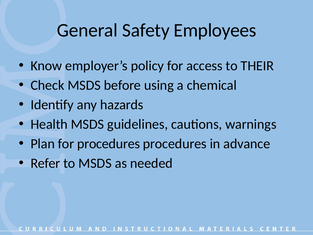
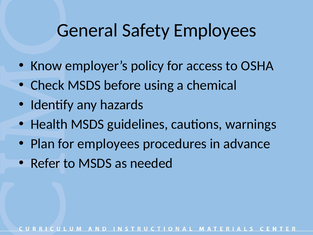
THEIR: THEIR -> OSHA
for procedures: procedures -> employees
